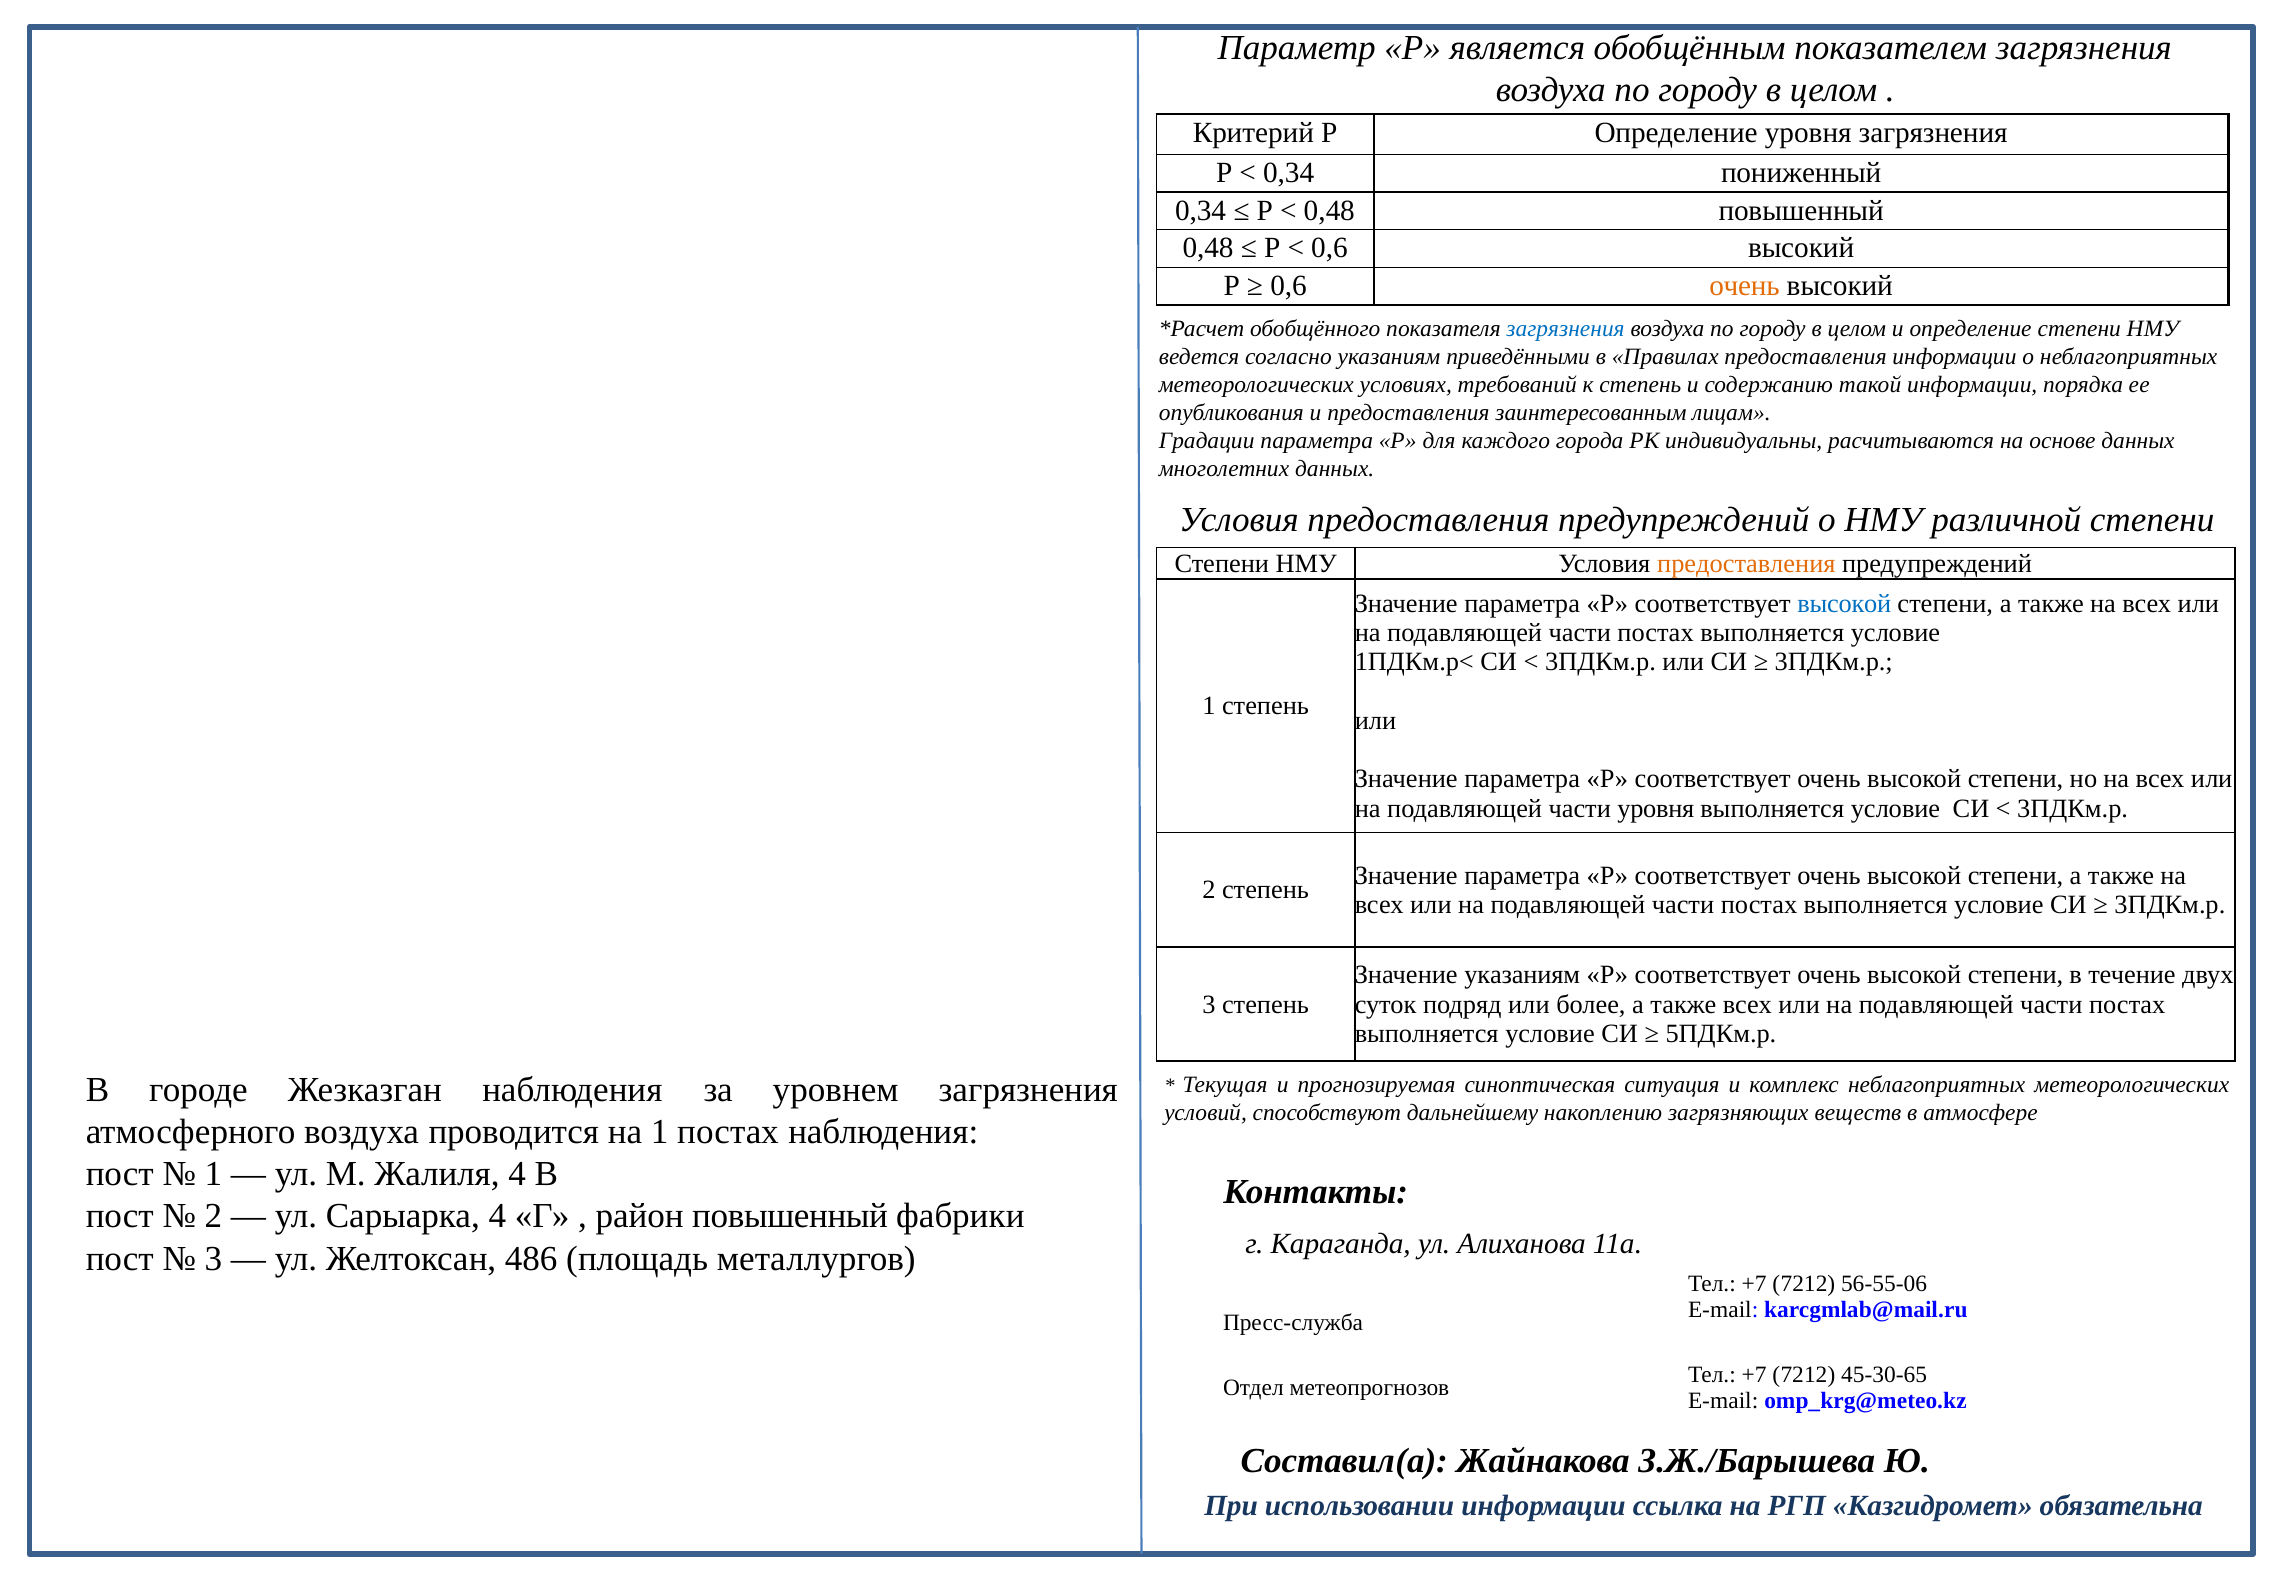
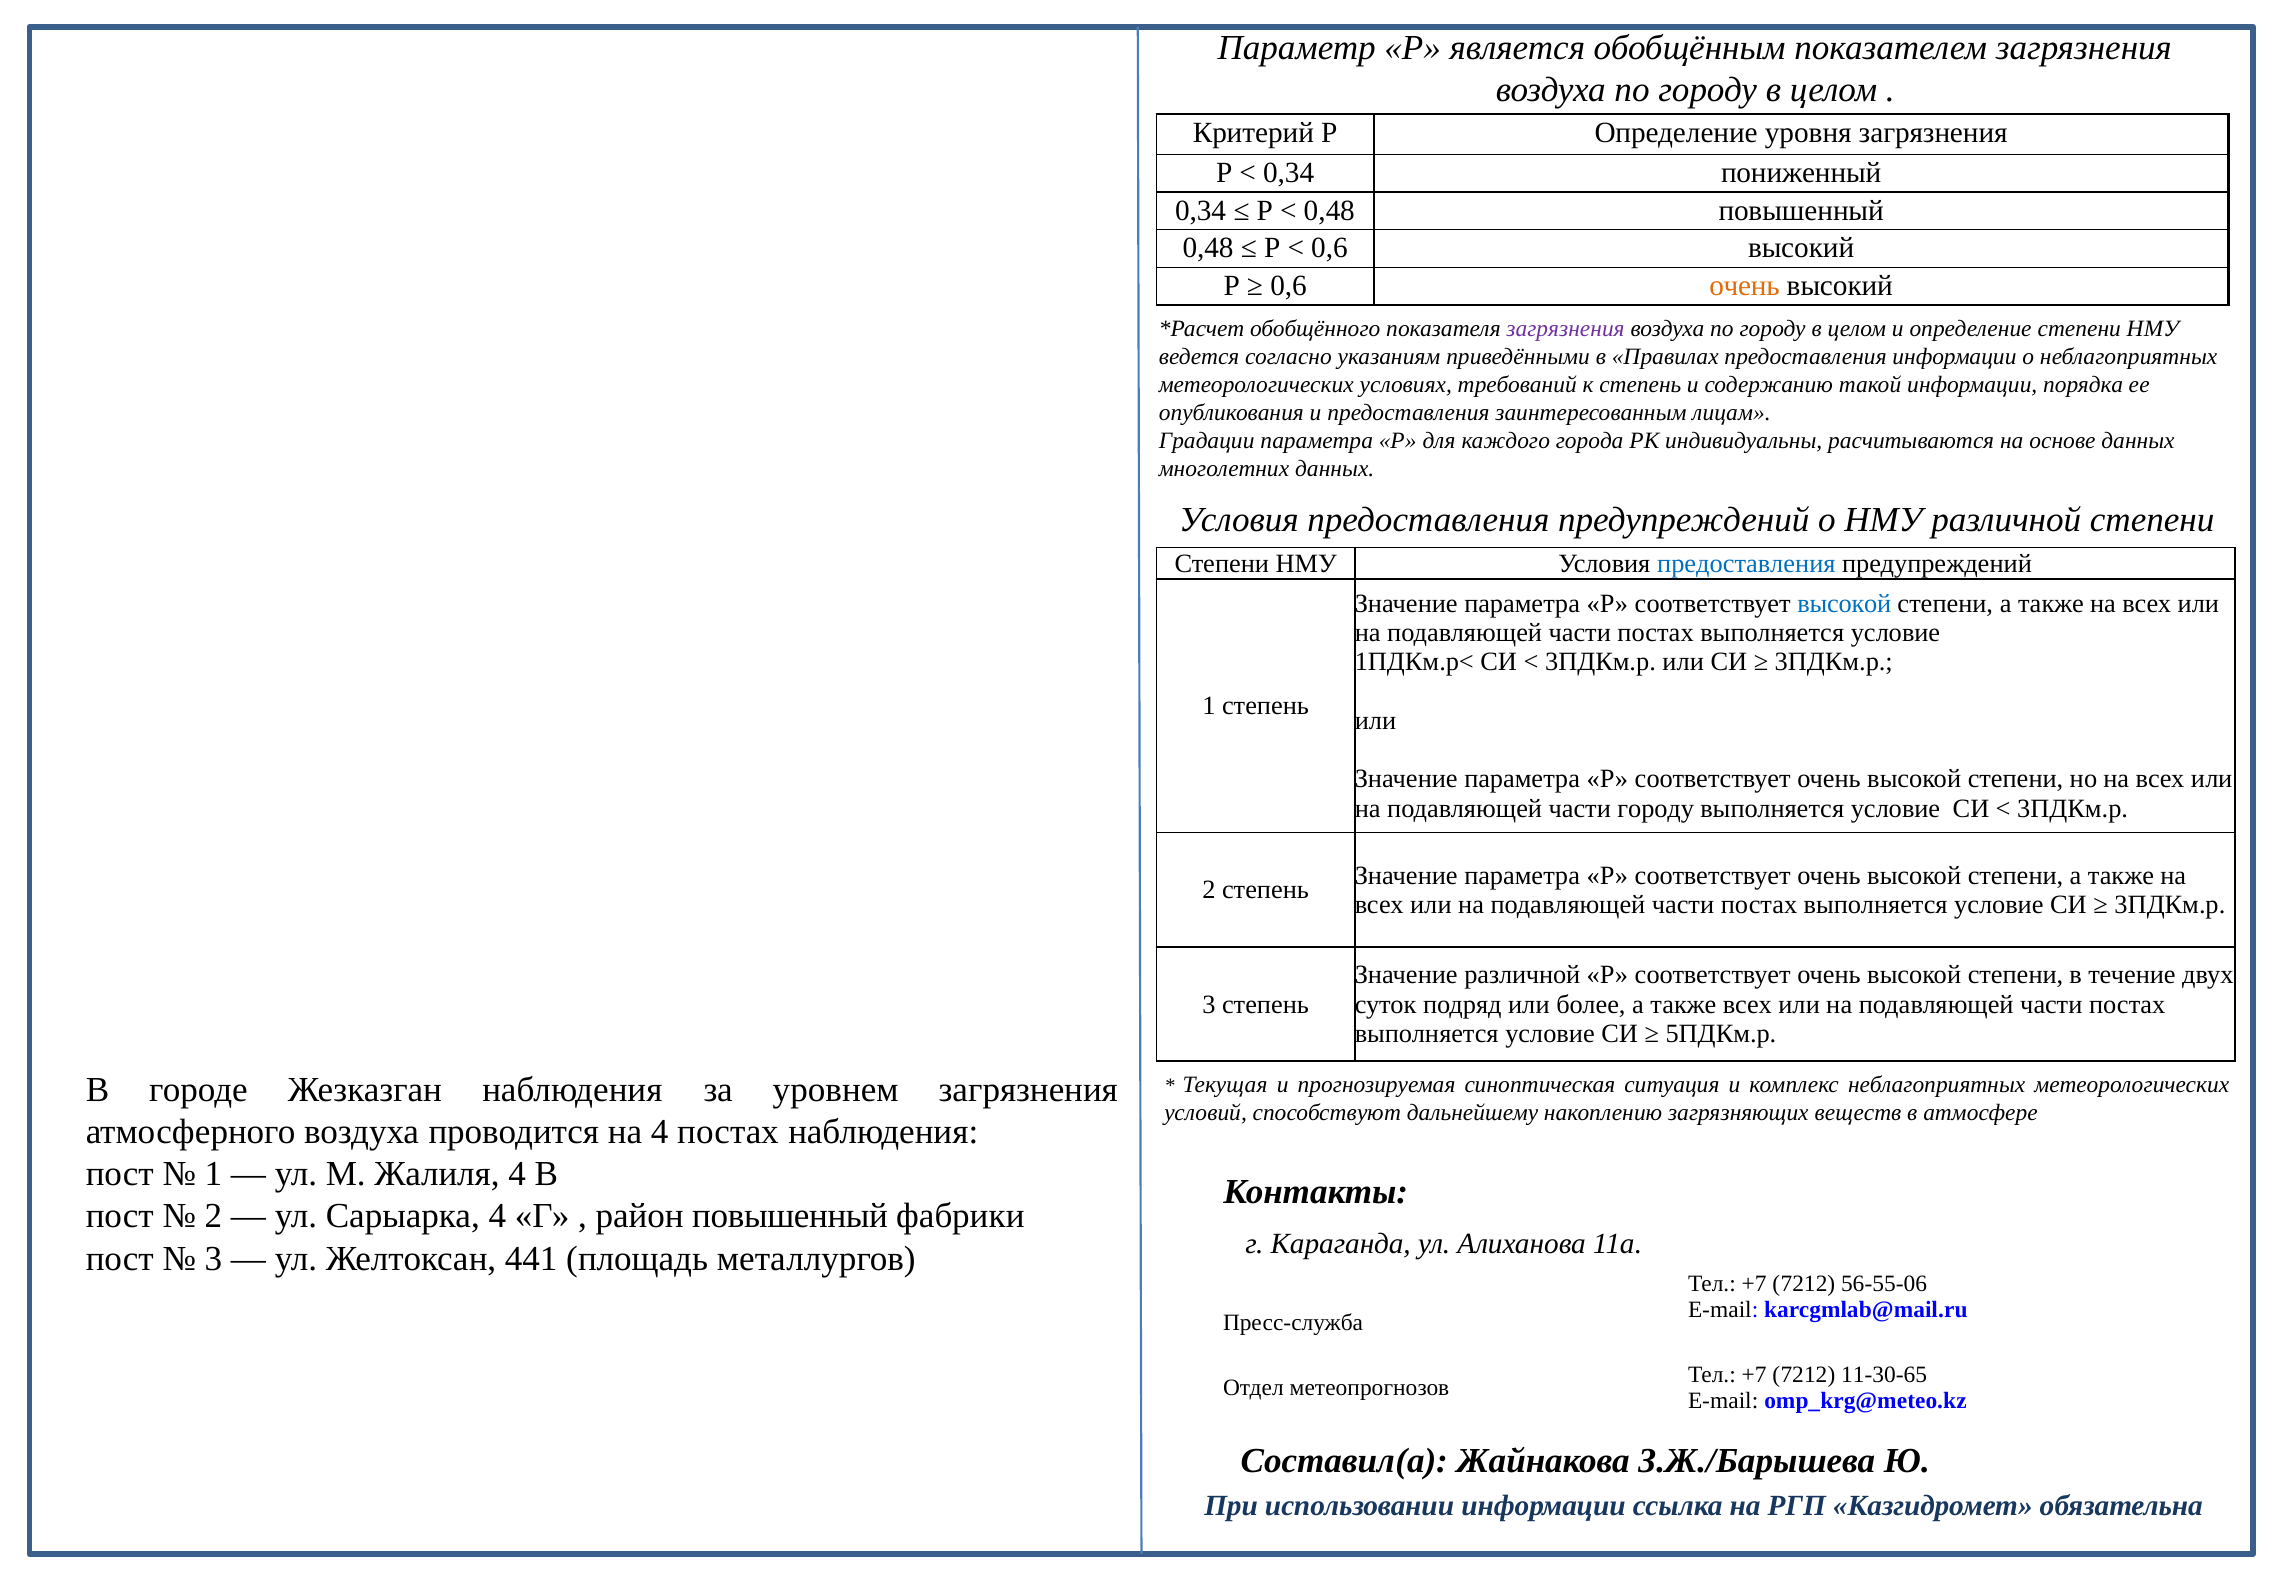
загрязнения at (1566, 328) colour: blue -> purple
предоставления at (1746, 563) colour: orange -> blue
части уровня: уровня -> городу
Значение указаниям: указаниям -> различной
на 1: 1 -> 4
486: 486 -> 441
45-30-65: 45-30-65 -> 11-30-65
